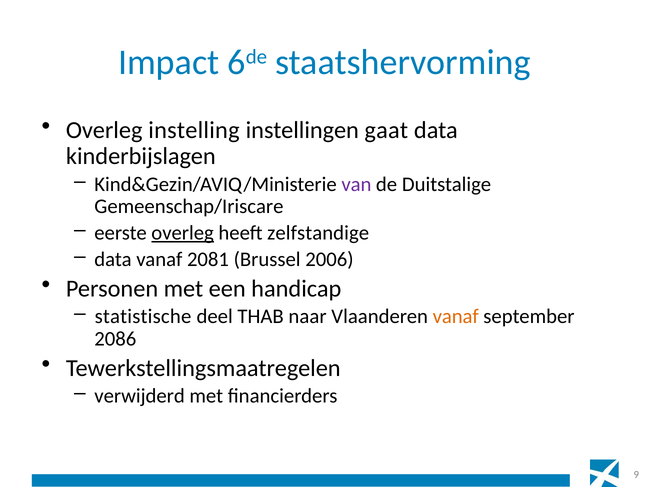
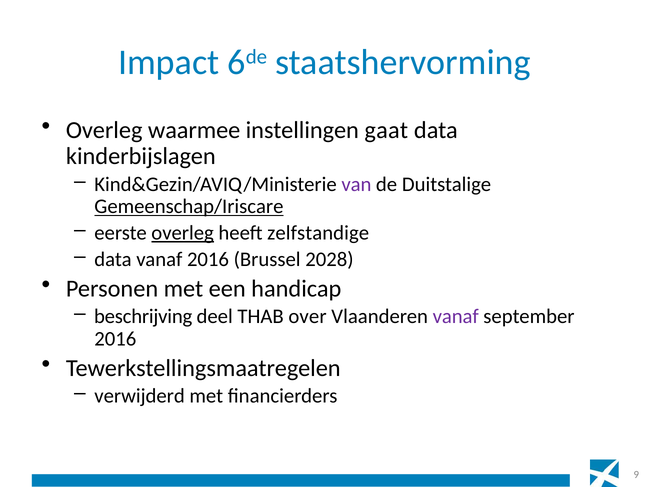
instelling: instelling -> waarmee
Gemeenschap/Iriscare underline: none -> present
vanaf 2081: 2081 -> 2016
2006: 2006 -> 2028
statistische: statistische -> beschrijving
naar: naar -> over
vanaf at (456, 316) colour: orange -> purple
2086 at (115, 339): 2086 -> 2016
